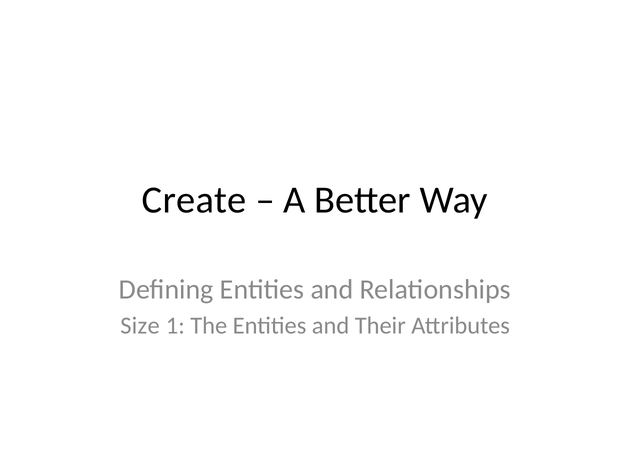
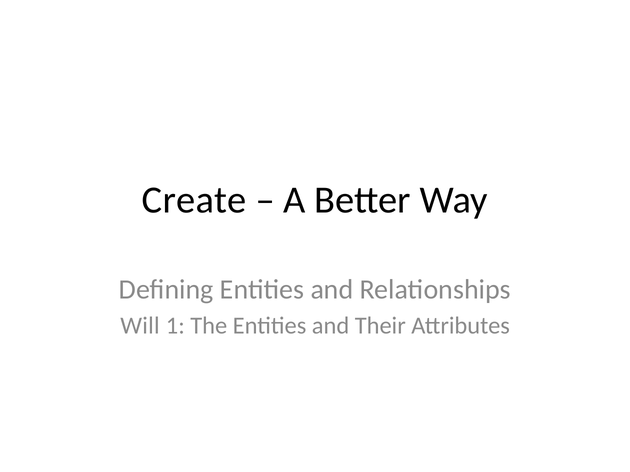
Size: Size -> Will
